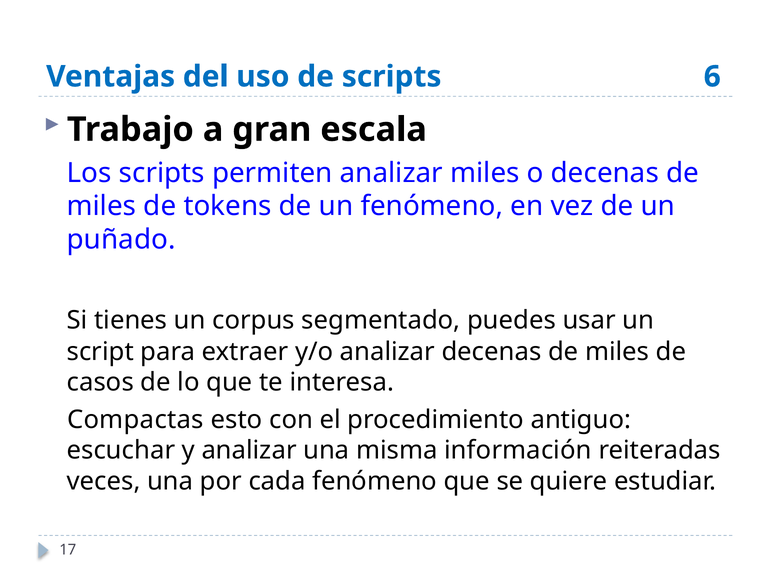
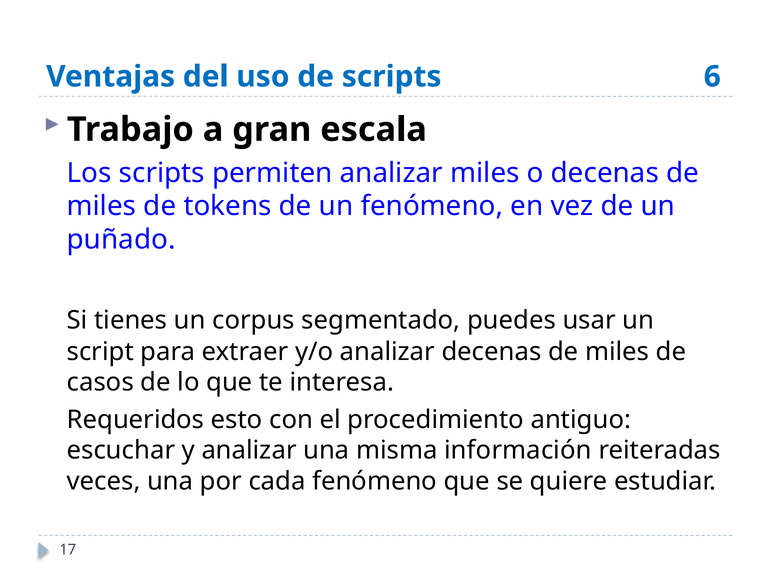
Compactas: Compactas -> Requeridos
